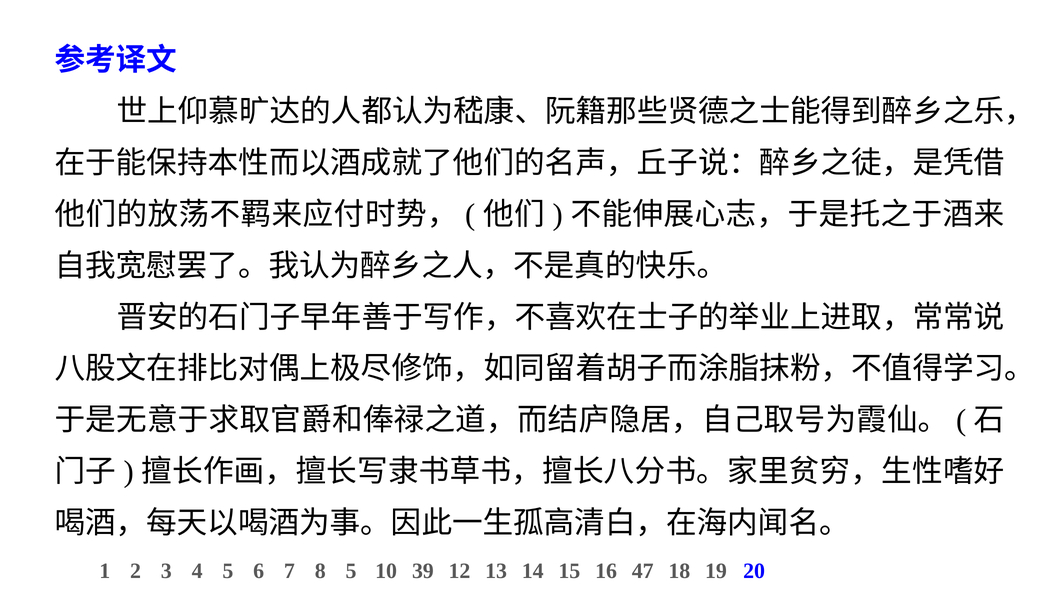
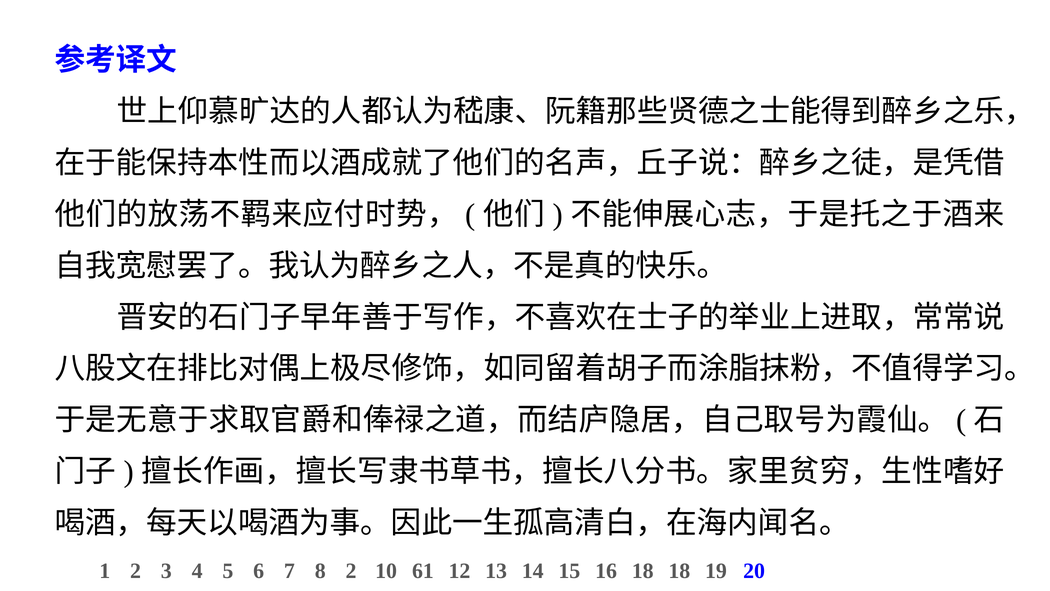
8 5: 5 -> 2
39: 39 -> 61
16 47: 47 -> 18
